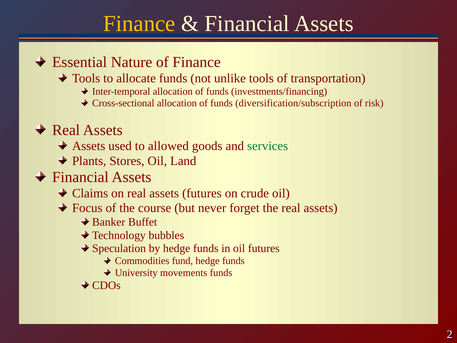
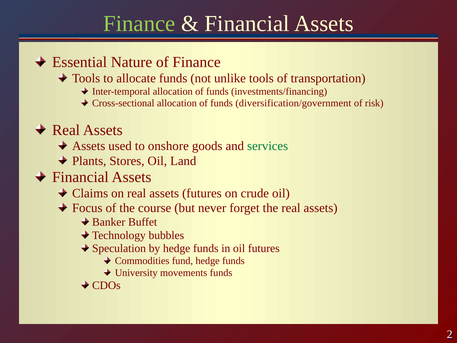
Finance at (139, 24) colour: yellow -> light green
diversification/subscription: diversification/subscription -> diversification/government
allowed: allowed -> onshore
